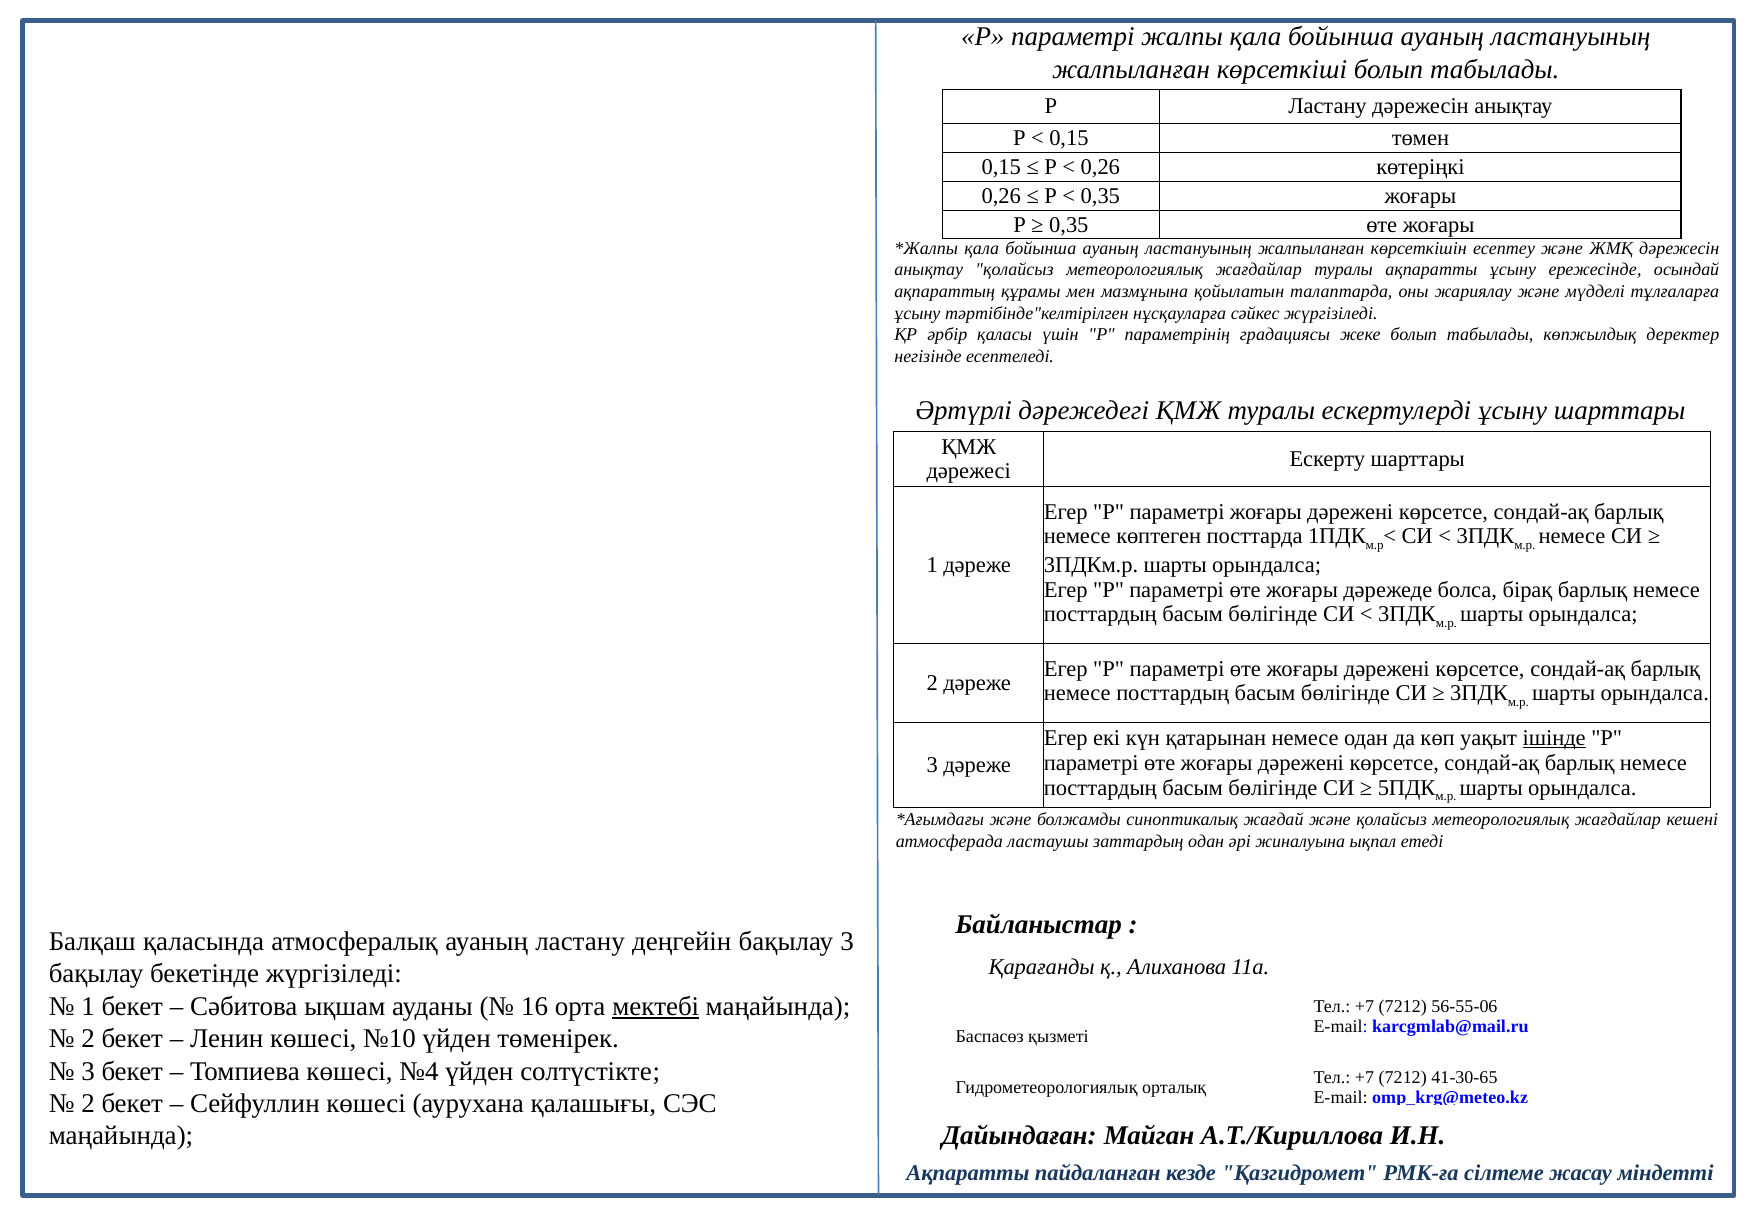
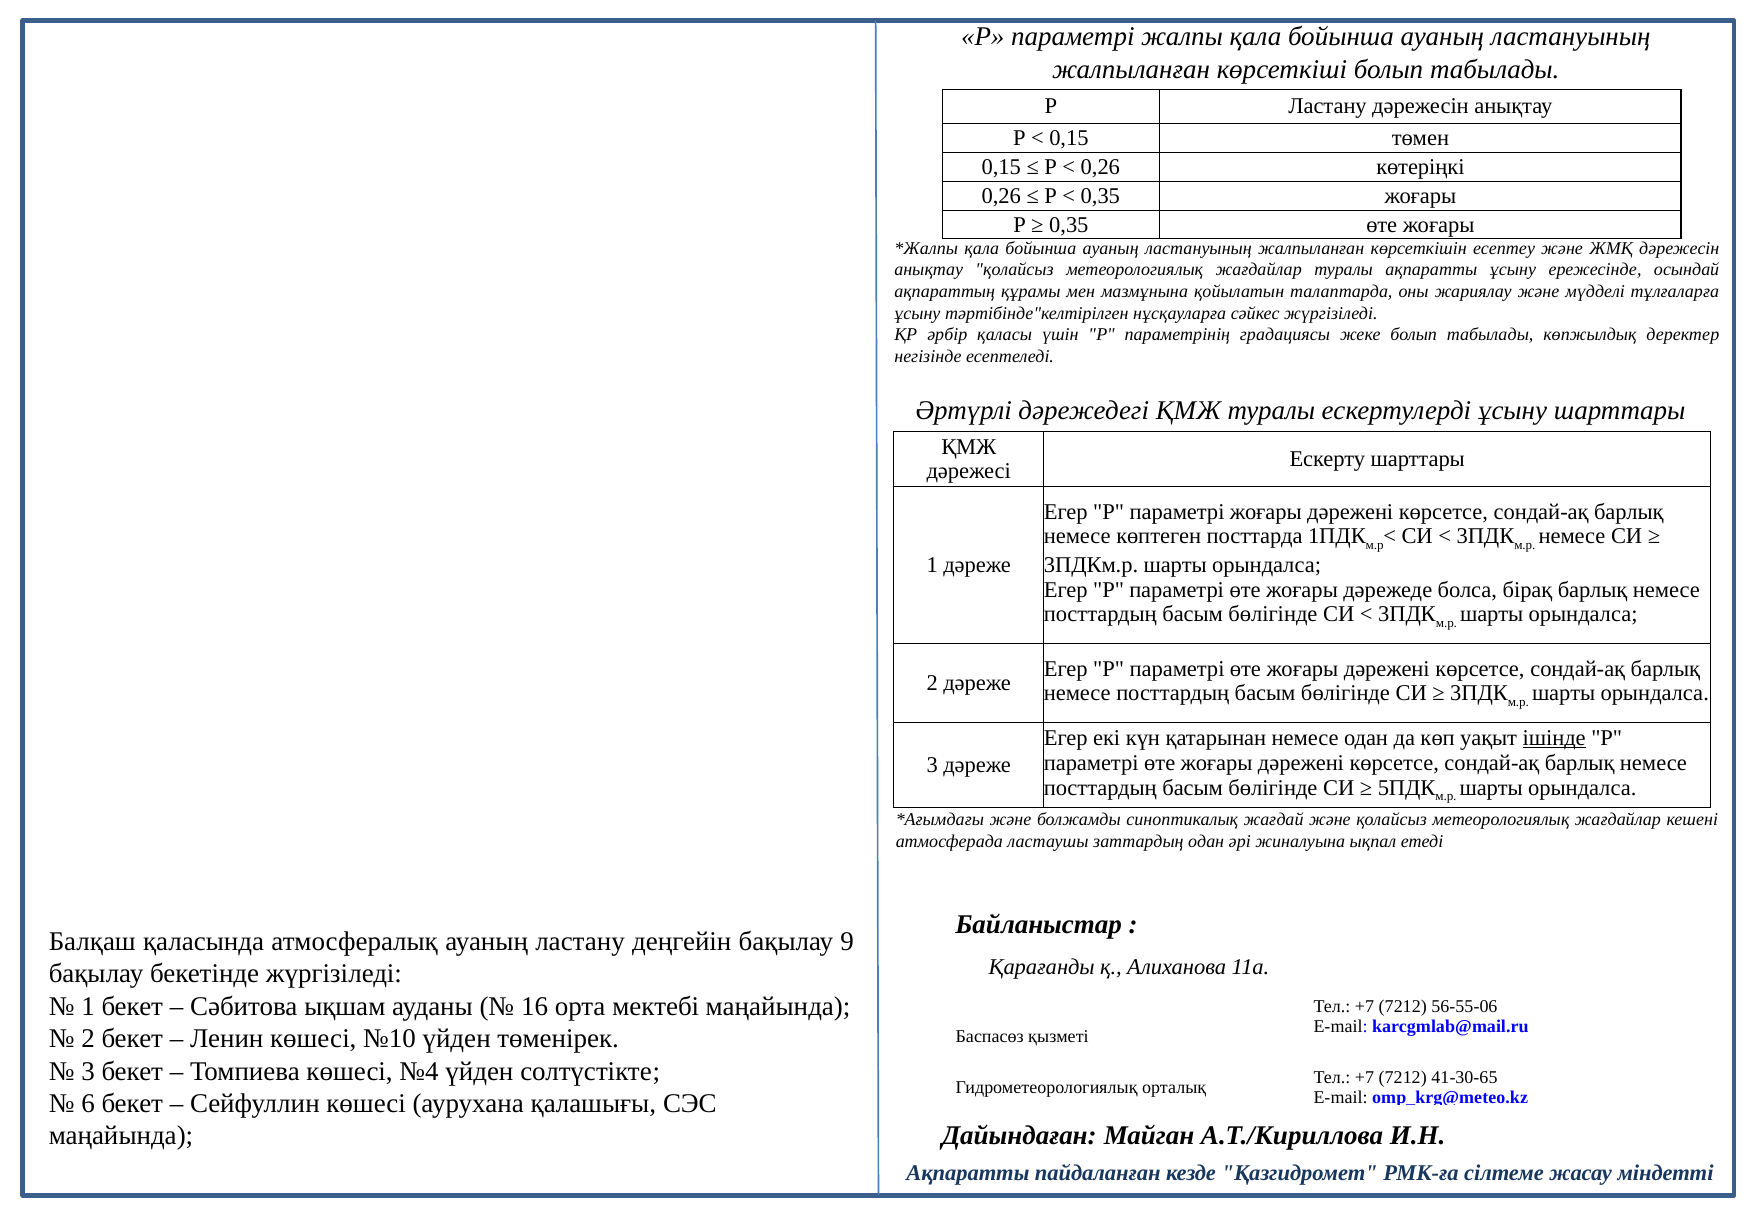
бақылау 3: 3 -> 9
мектебі underline: present -> none
2 at (88, 1104): 2 -> 6
